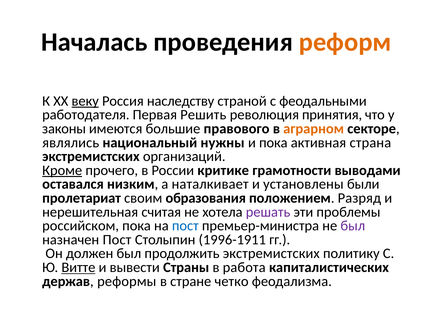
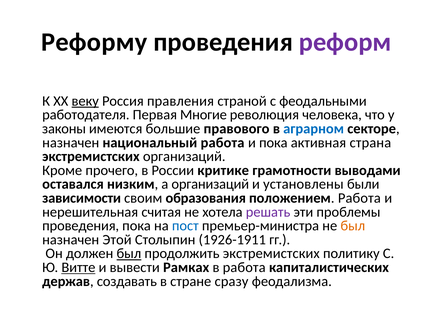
Началась: Началась -> Реформу
реформ colour: orange -> purple
наследству: наследству -> правления
Решить: Решить -> Многие
принятия: принятия -> человека
аграрном colour: orange -> blue
являлись at (71, 142): являлись -> назначен
национальный нужны: нужны -> работа
Кроме underline: present -> none
а наталкивает: наталкивает -> организаций
пролетариат: пролетариат -> зависимости
положением Разряд: Разряд -> Работа
российском at (81, 226): российском -> проведения
был at (353, 226) colour: purple -> orange
назначен Пост: Пост -> Этой
1996-1911: 1996-1911 -> 1926-1911
был at (129, 253) underline: none -> present
Страны: Страны -> Рамках
реформы: реформы -> создавать
четко: четко -> сразу
